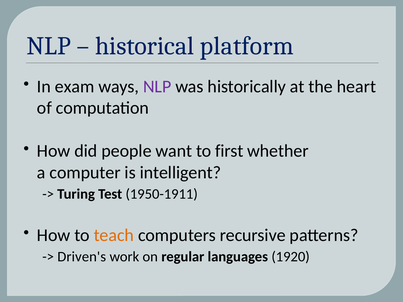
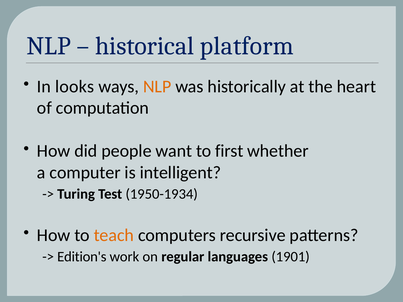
exam: exam -> looks
NLP at (157, 87) colour: purple -> orange
1950-1911: 1950-1911 -> 1950-1934
Driven's: Driven's -> Edition's
1920: 1920 -> 1901
